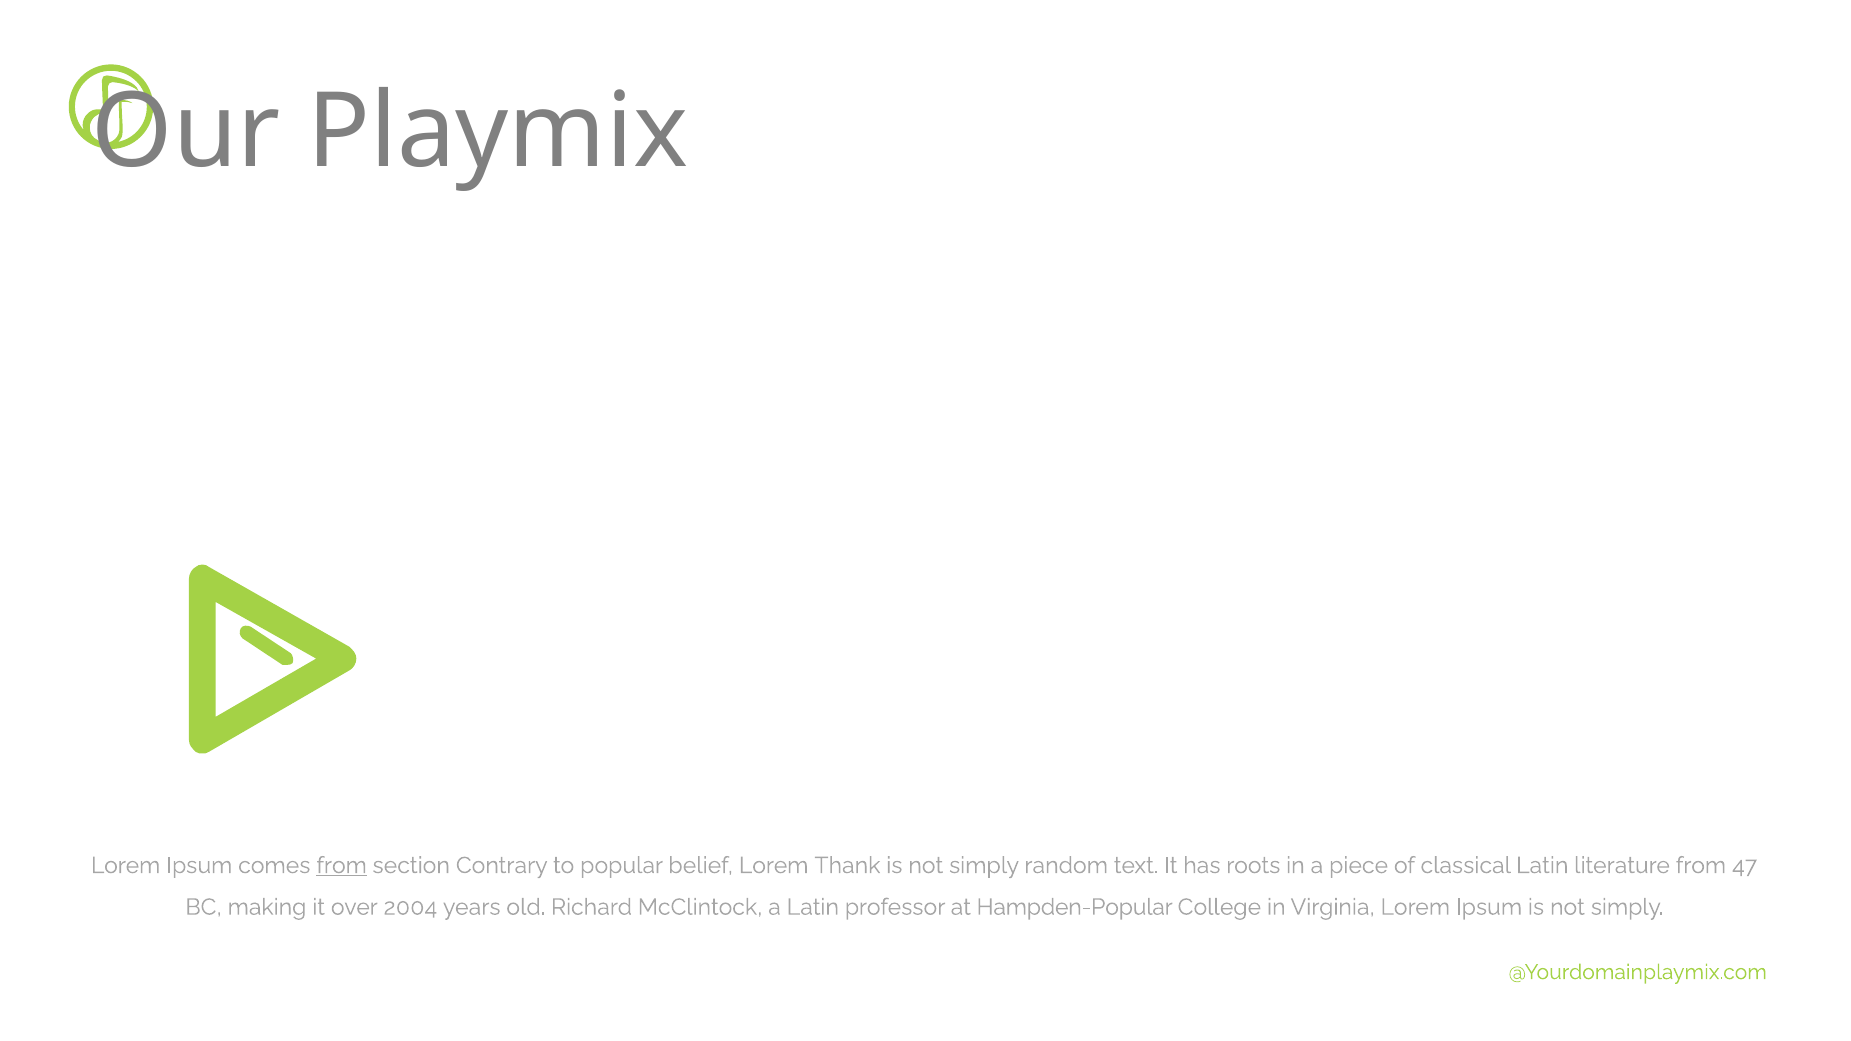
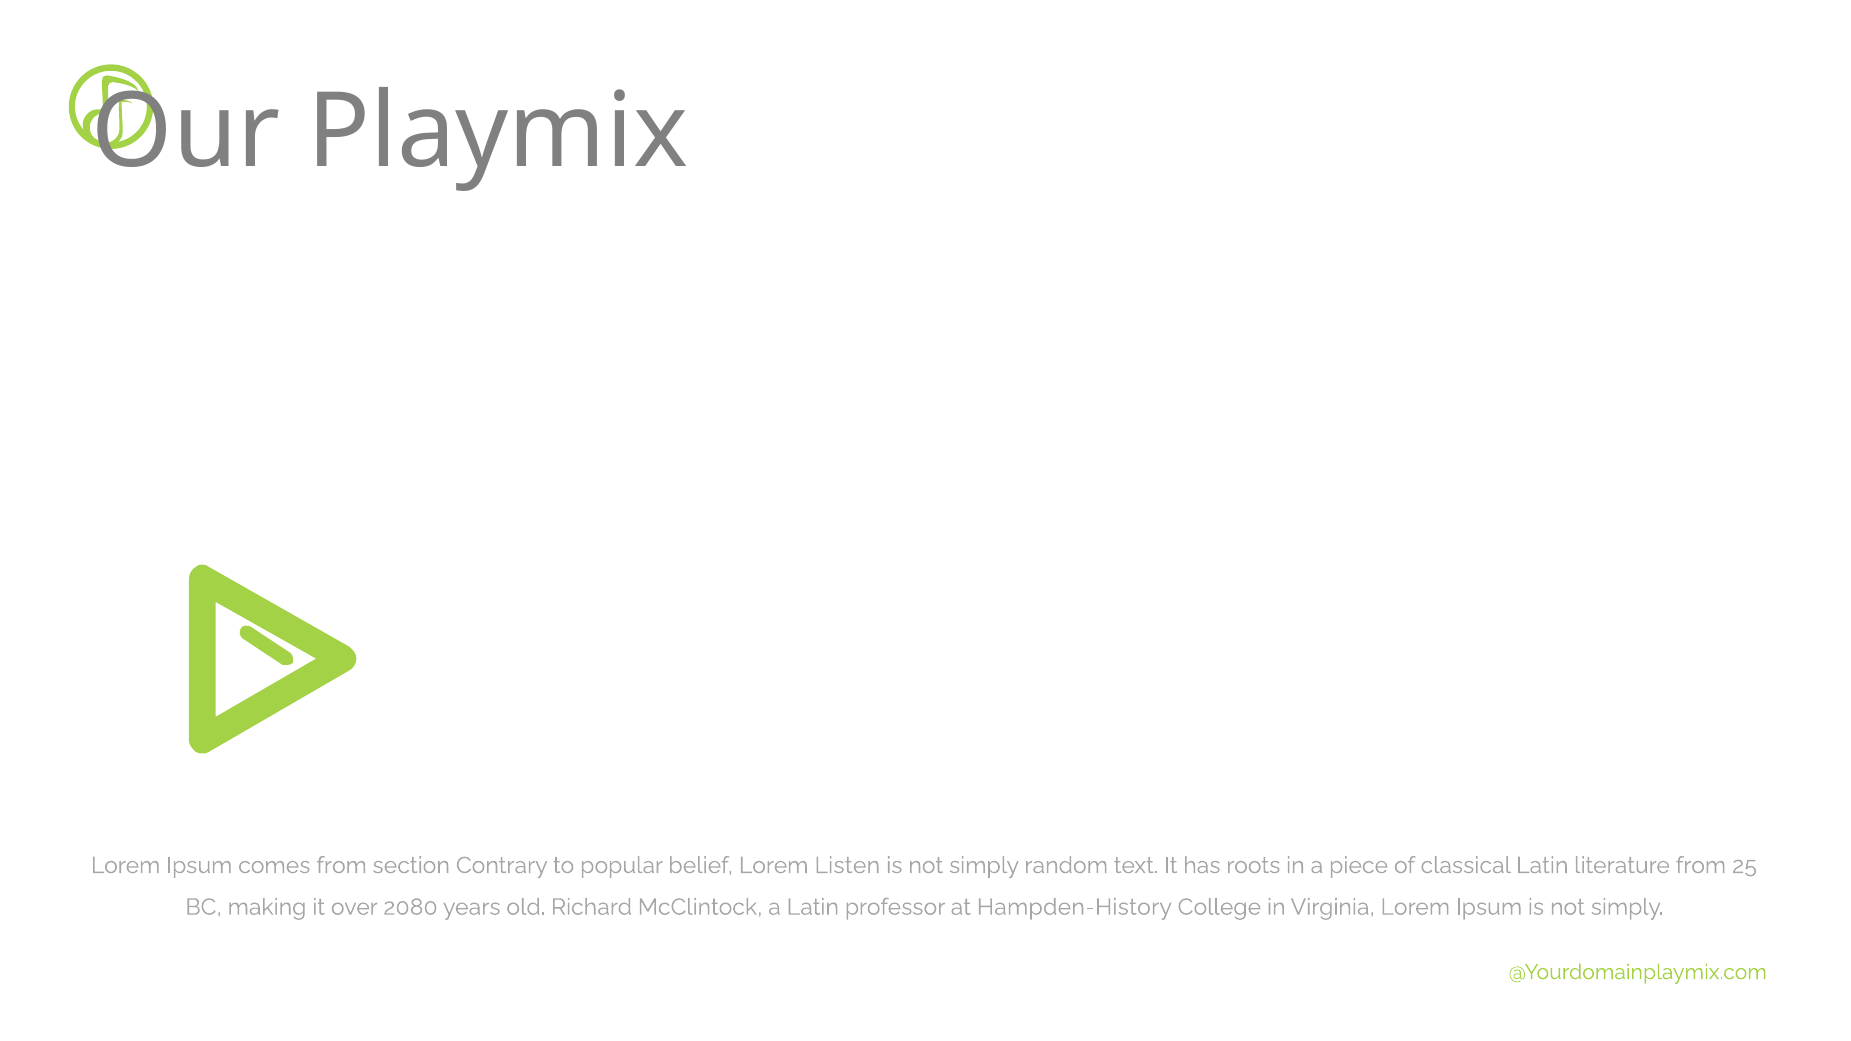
from at (342, 866) underline: present -> none
Thank: Thank -> Listen
47: 47 -> 25
2004: 2004 -> 2080
Hampden-Popular: Hampden-Popular -> Hampden-History
